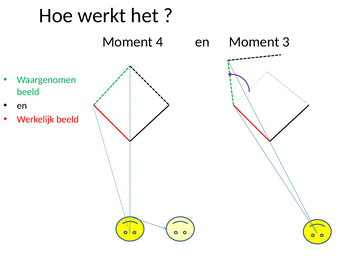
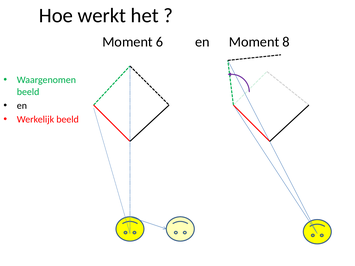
4: 4 -> 6
3: 3 -> 8
